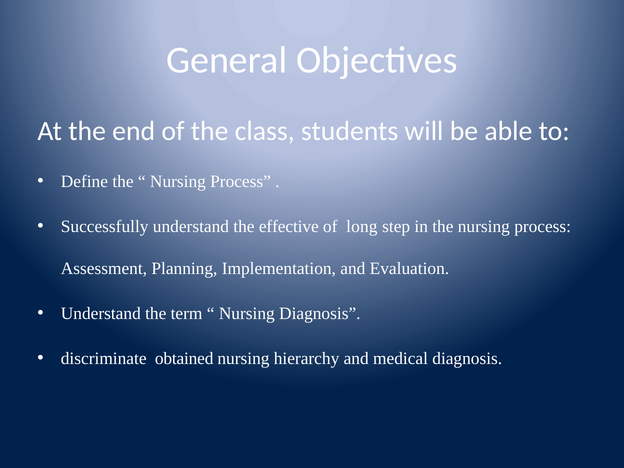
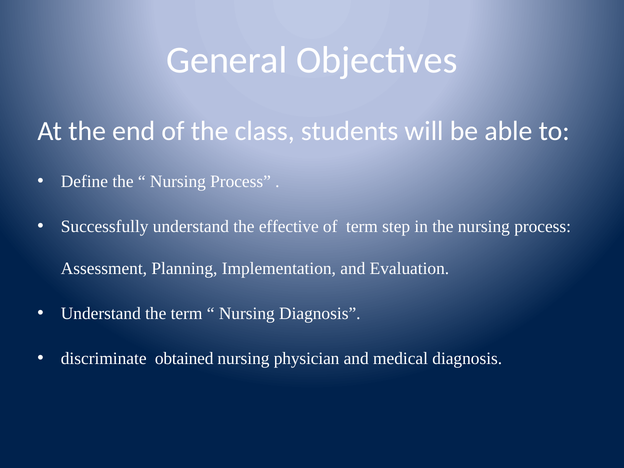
of long: long -> term
hierarchy: hierarchy -> physician
